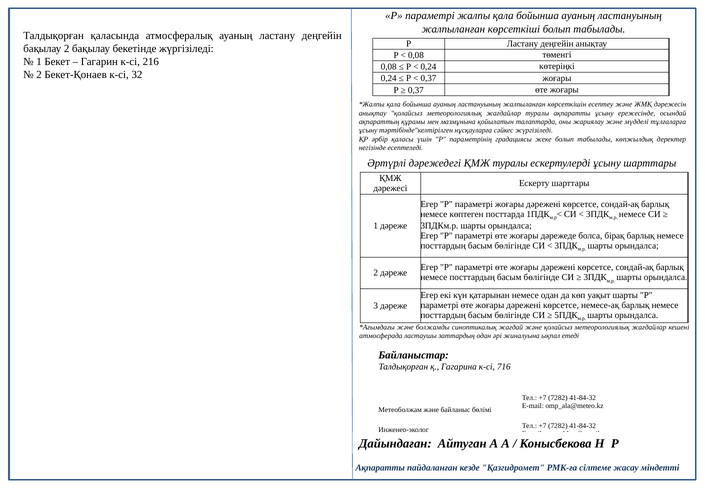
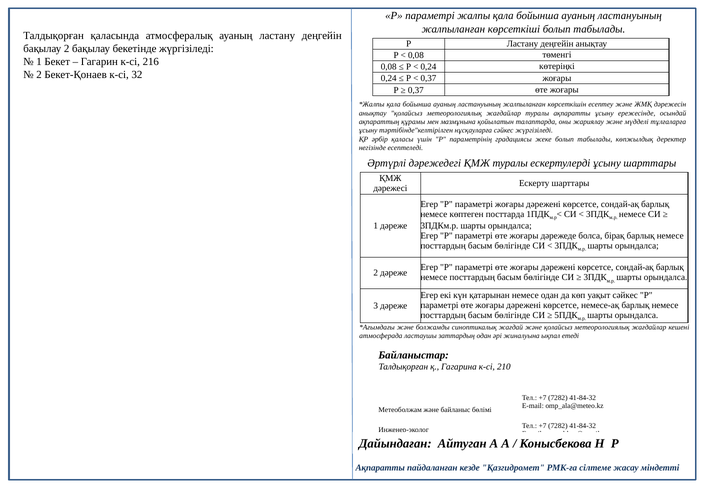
уақыт шарты: шарты -> сәйкес
716: 716 -> 210
